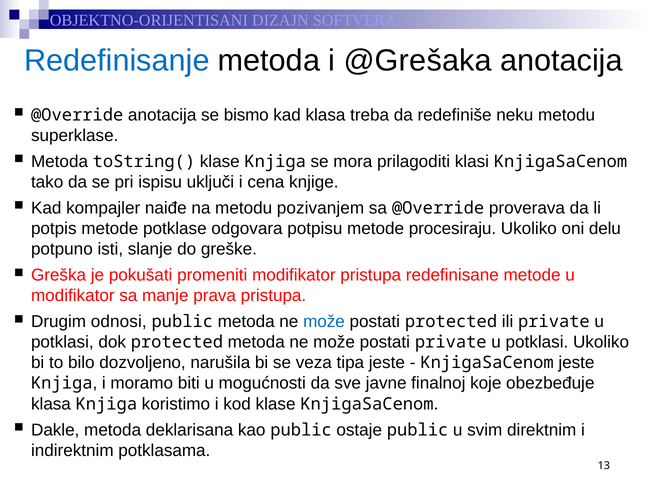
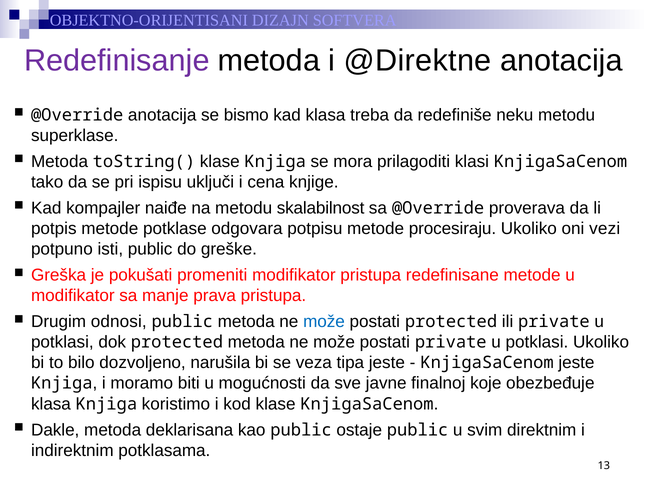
Redefinisanje colour: blue -> purple
@Grešaka: @Grešaka -> @Direktne
pozivanjem: pozivanjem -> skalabilnost
delu: delu -> vezi
isti slanje: slanje -> public
